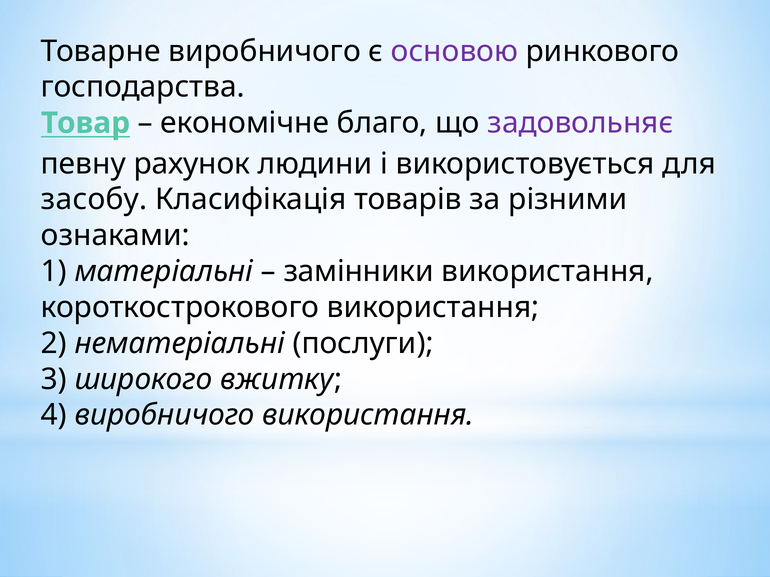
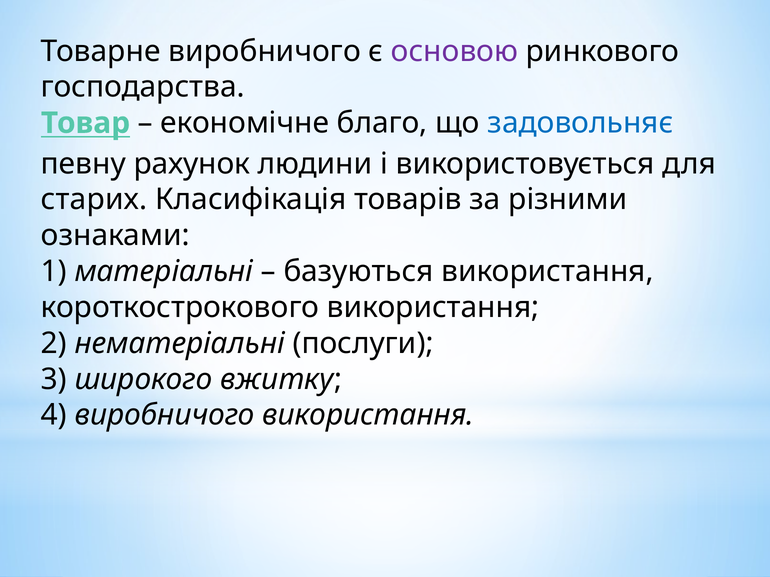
задовольняє colour: purple -> blue
засобу: засобу -> старих
замінники: замінники -> базуються
